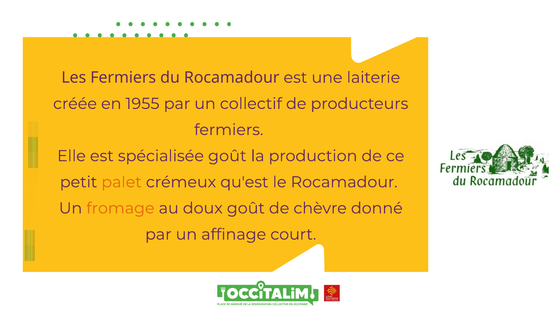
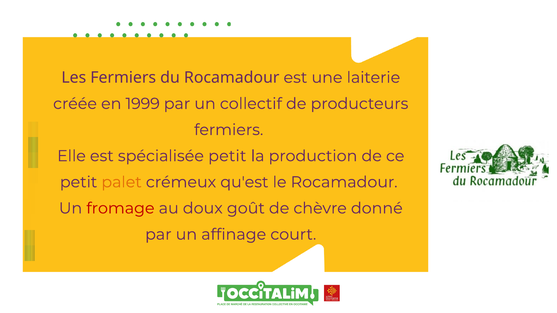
1955: 1955 -> 1999
spécialisée goût: goût -> petit
fromage colour: orange -> red
